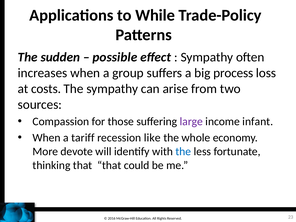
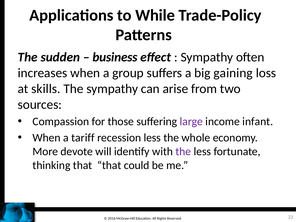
possible: possible -> business
process: process -> gaining
costs: costs -> skills
recession like: like -> less
the at (183, 151) colour: blue -> purple
